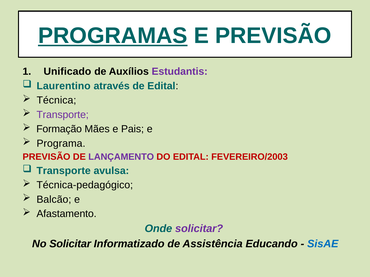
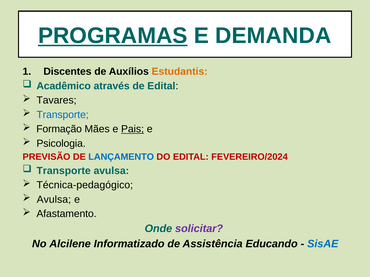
E PREVISÃO: PREVISÃO -> DEMANDA
Unificado: Unificado -> Discentes
Estudantis colour: purple -> orange
Laurentino: Laurentino -> Acadêmico
Técnica: Técnica -> Tavares
Transporte at (63, 115) colour: purple -> blue
Pais underline: none -> present
Programa: Programa -> Psicologia
LANÇAMENTO colour: purple -> blue
FEVEREIRO/2003: FEVEREIRO/2003 -> FEVEREIRO/2024
Balcão at (54, 200): Balcão -> Avulsa
No Solicitar: Solicitar -> Alcilene
